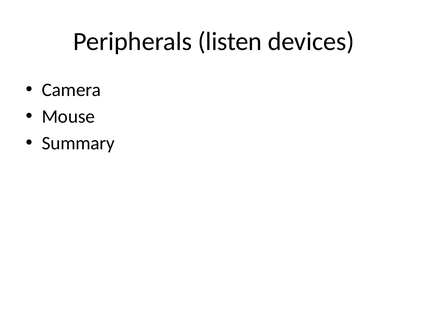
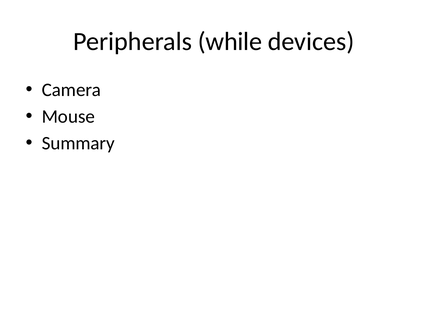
listen: listen -> while
